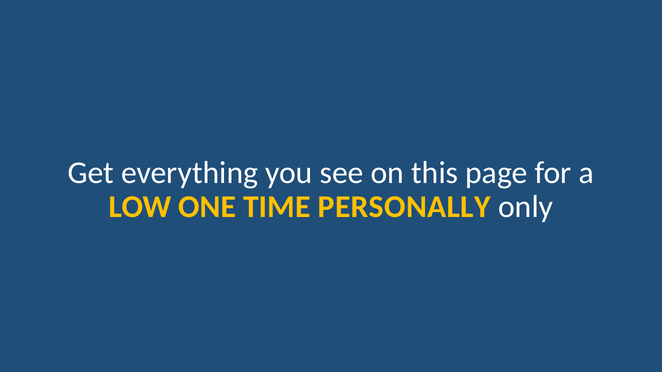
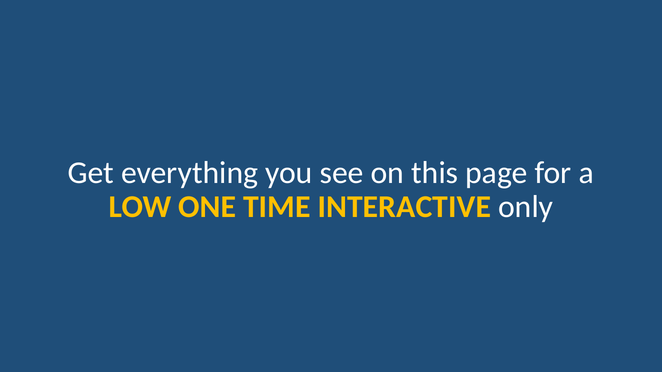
PERSONALLY: PERSONALLY -> INTERACTIVE
